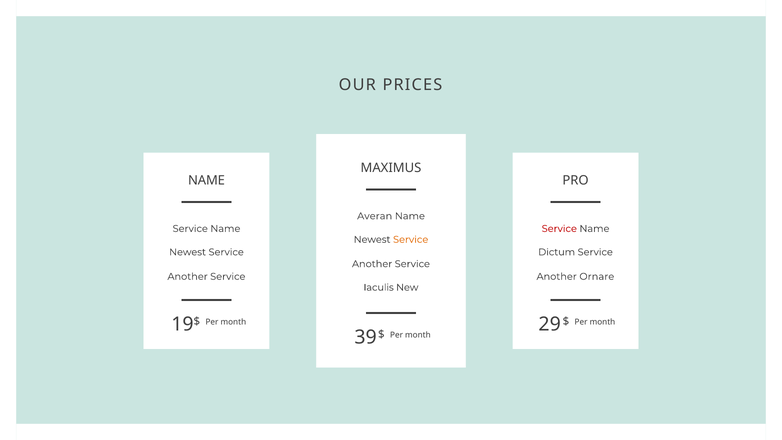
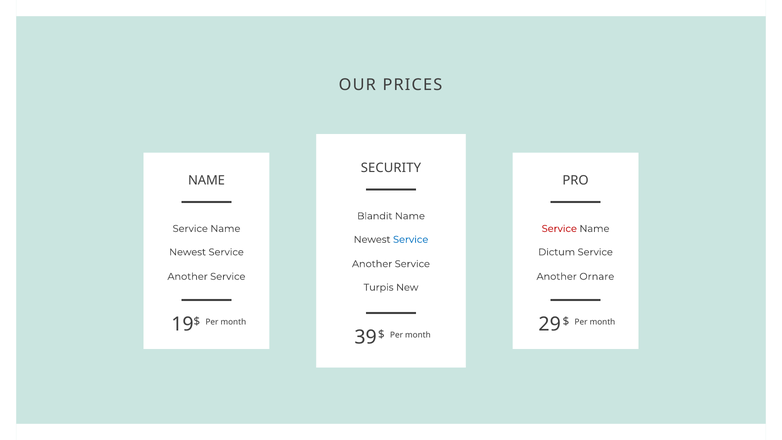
MAXIMUS: MAXIMUS -> SECURITY
Averan: Averan -> Blandit
Service at (411, 239) colour: orange -> blue
Iaculis: Iaculis -> Turpis
